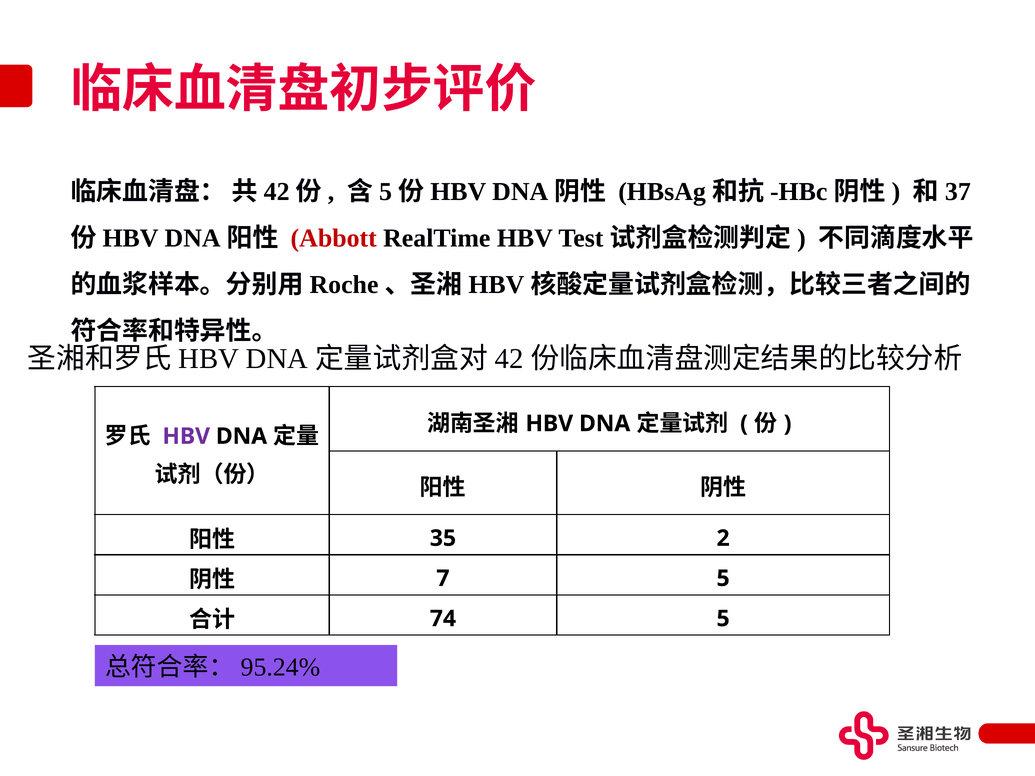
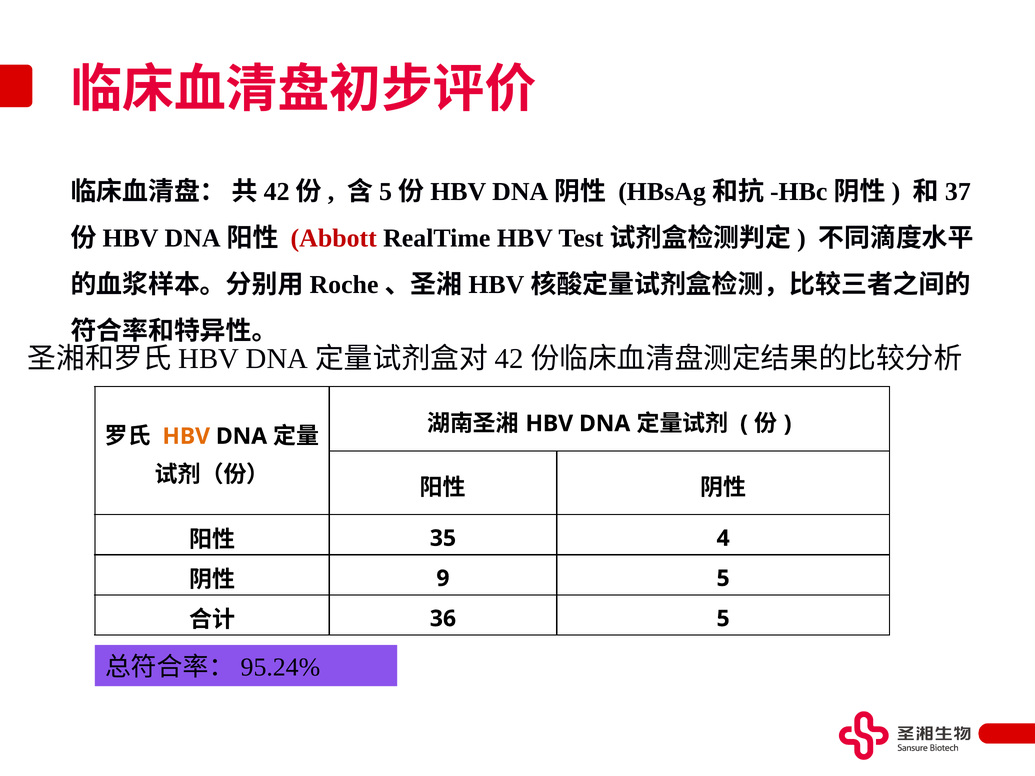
HBV at (186, 436) colour: purple -> orange
2: 2 -> 4
7: 7 -> 9
74: 74 -> 36
